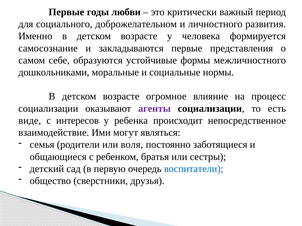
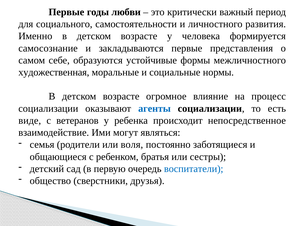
доброжелательном: доброжелательном -> самостоятельности
дошкольниками: дошкольниками -> художественная
агенты colour: purple -> blue
интересов: интересов -> ветеранов
